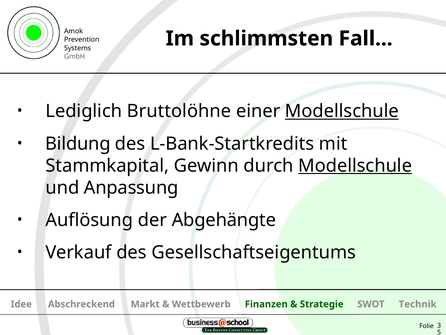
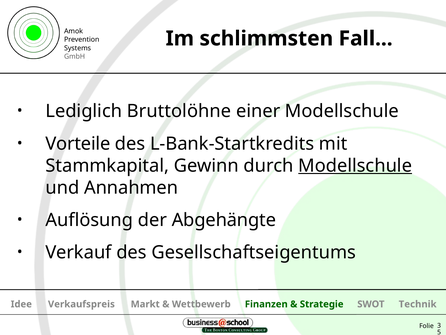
Modellschule at (342, 111) underline: present -> none
Bildung: Bildung -> Vorteile
Anpassung: Anpassung -> Annahmen
Abschreckend: Abschreckend -> Verkaufspreis
